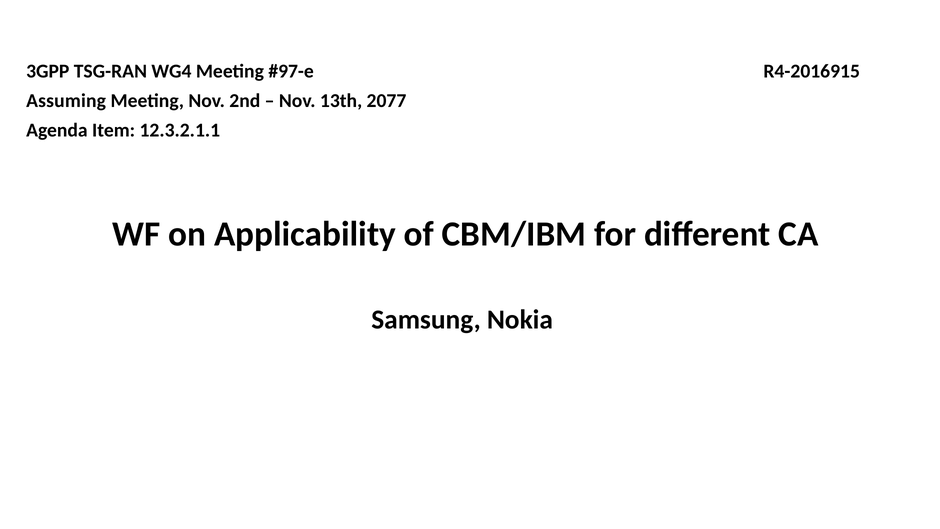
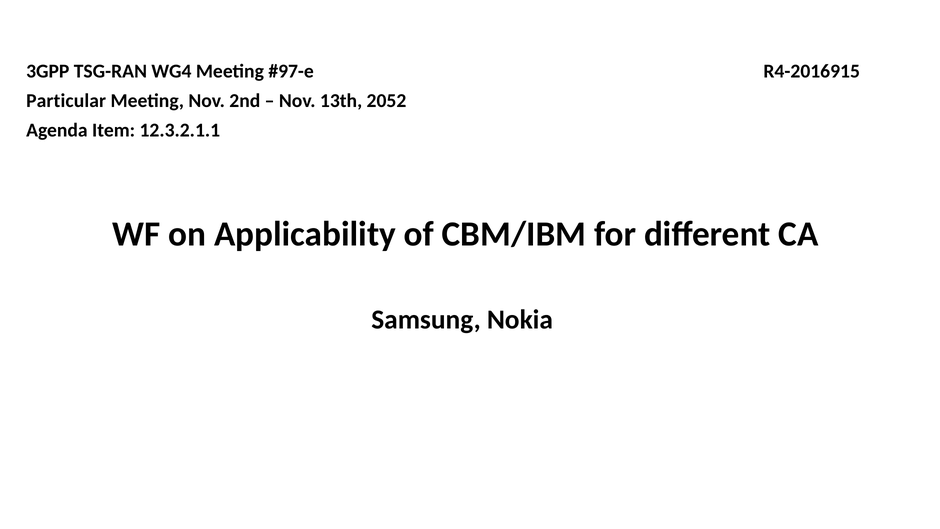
Assuming: Assuming -> Particular
2077: 2077 -> 2052
